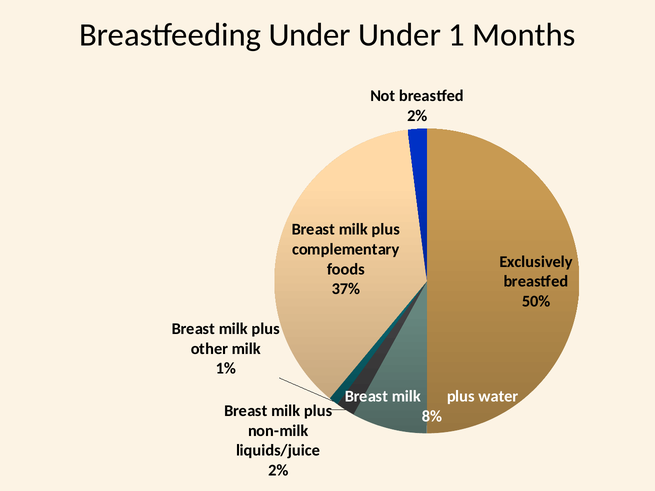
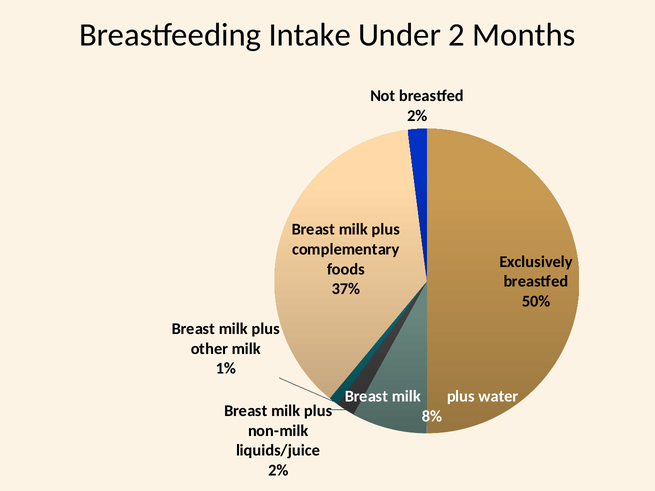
Breastfeeding Under: Under -> Intake
1: 1 -> 2
